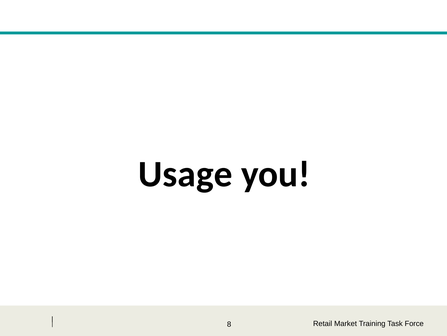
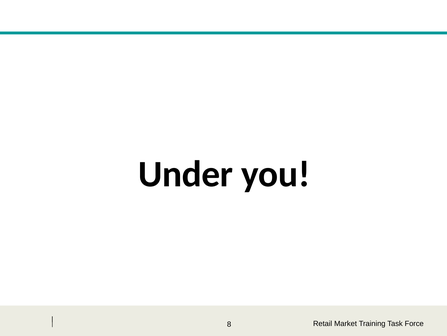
Usage: Usage -> Under
